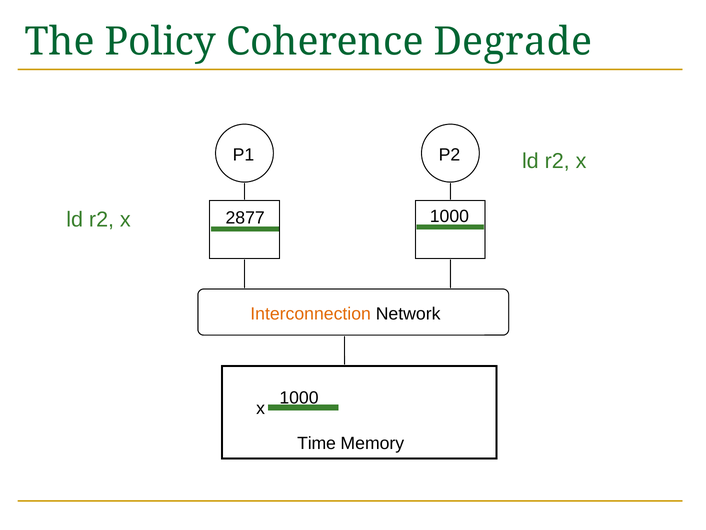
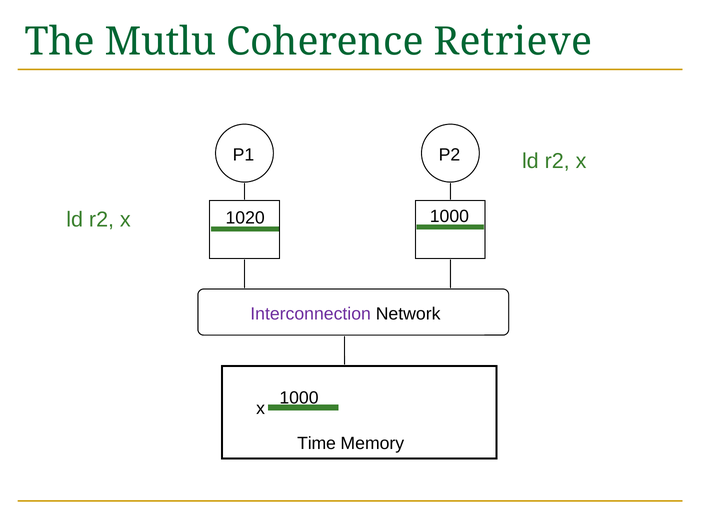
Policy: Policy -> Mutlu
Degrade: Degrade -> Retrieve
2877: 2877 -> 1020
Interconnection colour: orange -> purple
